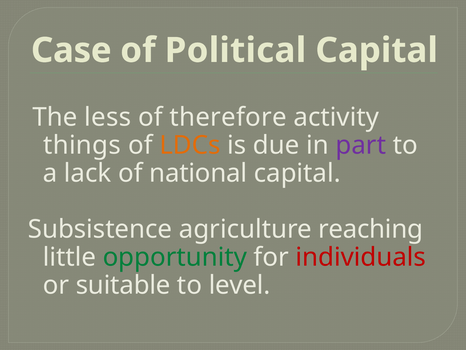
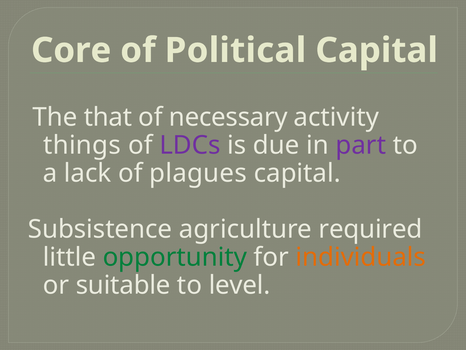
Case: Case -> Core
less: less -> that
therefore: therefore -> necessary
LDCs colour: orange -> purple
national: national -> plagues
reaching: reaching -> required
individuals colour: red -> orange
